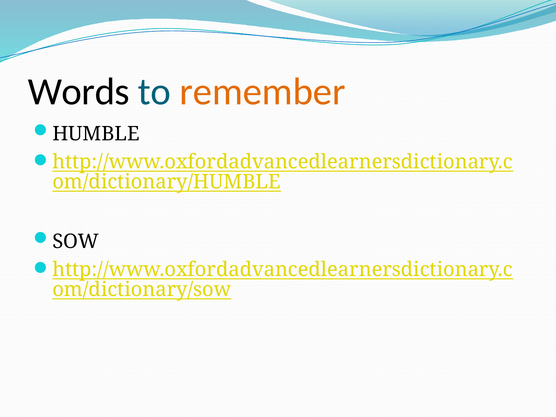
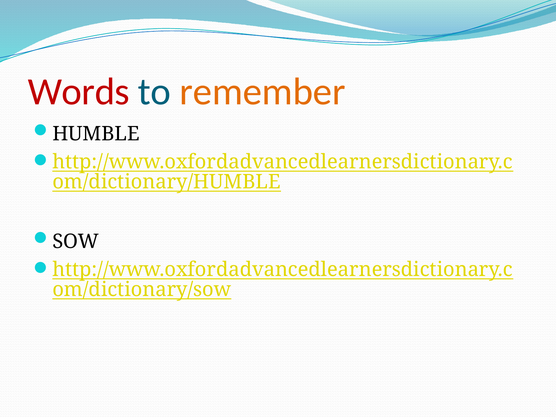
Words colour: black -> red
